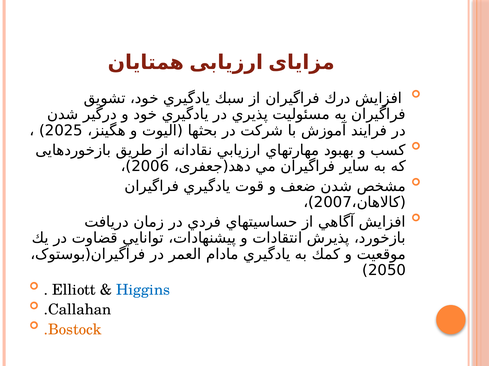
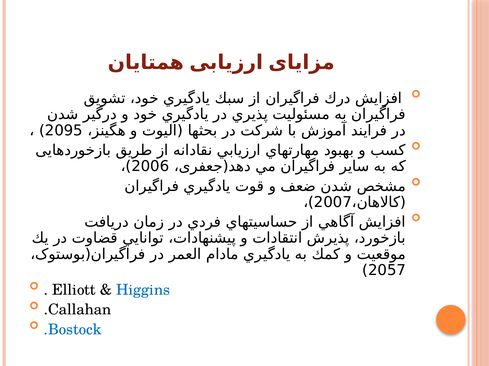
2025: 2025 -> 2095
2050: 2050 -> 2057
.Bostock colour: orange -> blue
